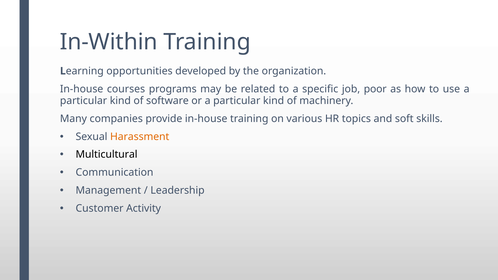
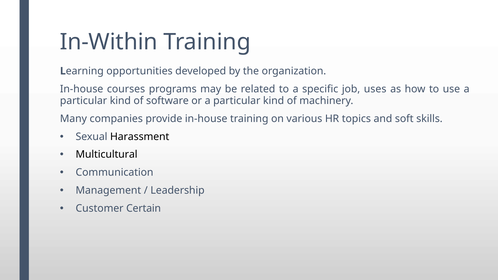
poor: poor -> uses
Harassment colour: orange -> black
Activity: Activity -> Certain
